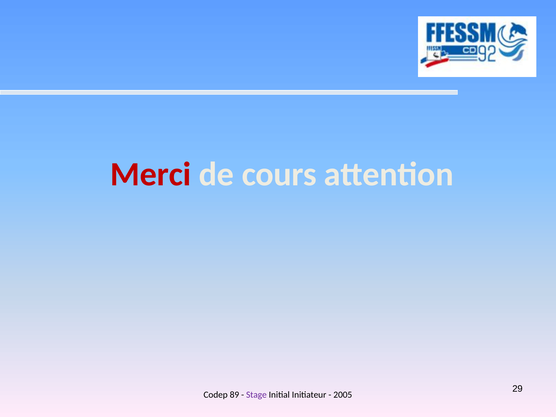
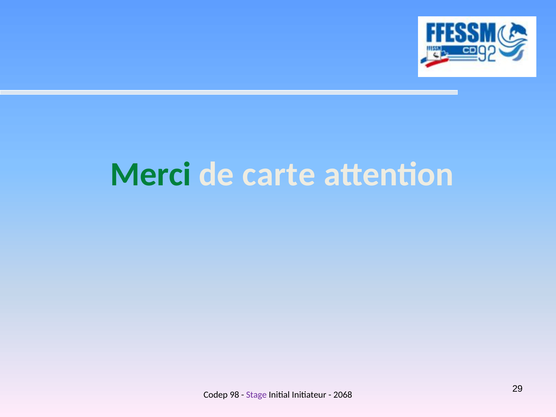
Merci colour: red -> green
cours: cours -> carte
89: 89 -> 98
2005: 2005 -> 2068
